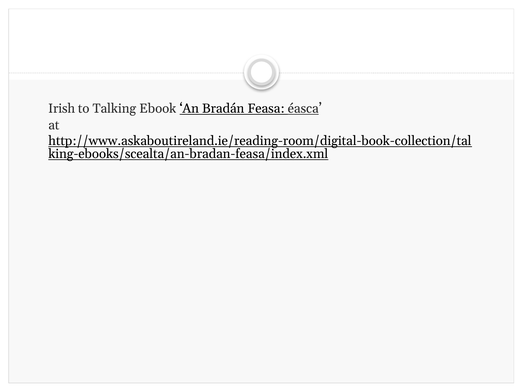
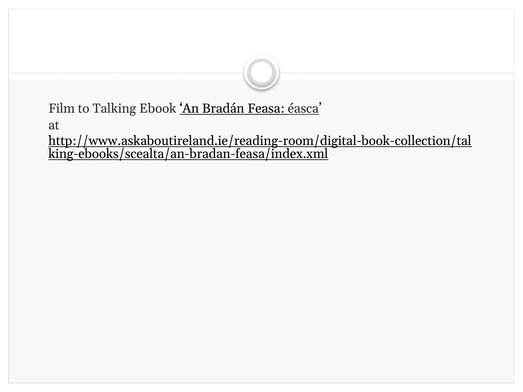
Irish: Irish -> Film
